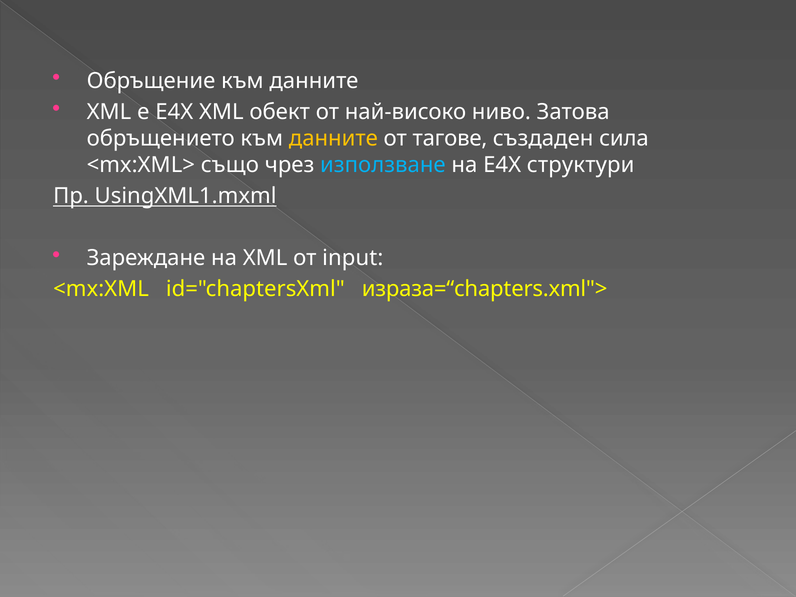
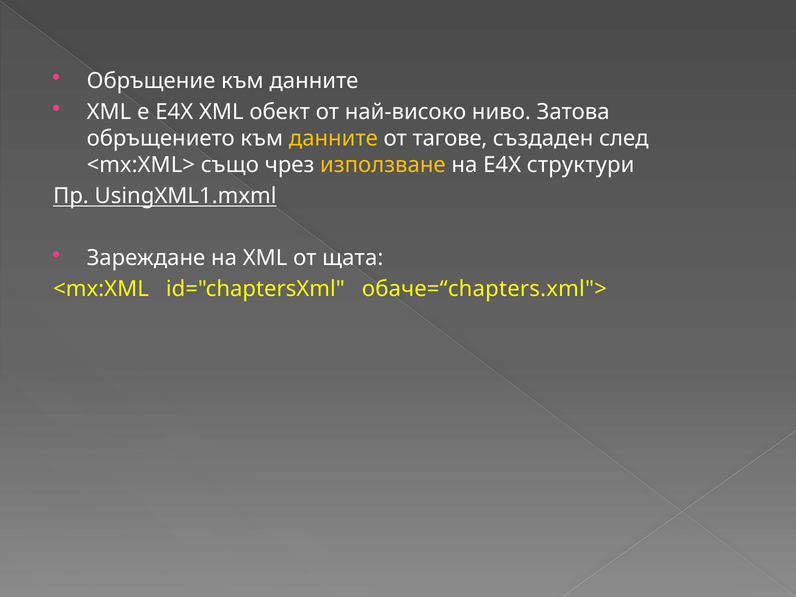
сила: сила -> след
използване colour: light blue -> yellow
input: input -> щата
израза=“chapters.xml">: израза=“chapters.xml"> -> обаче=“chapters.xml">
